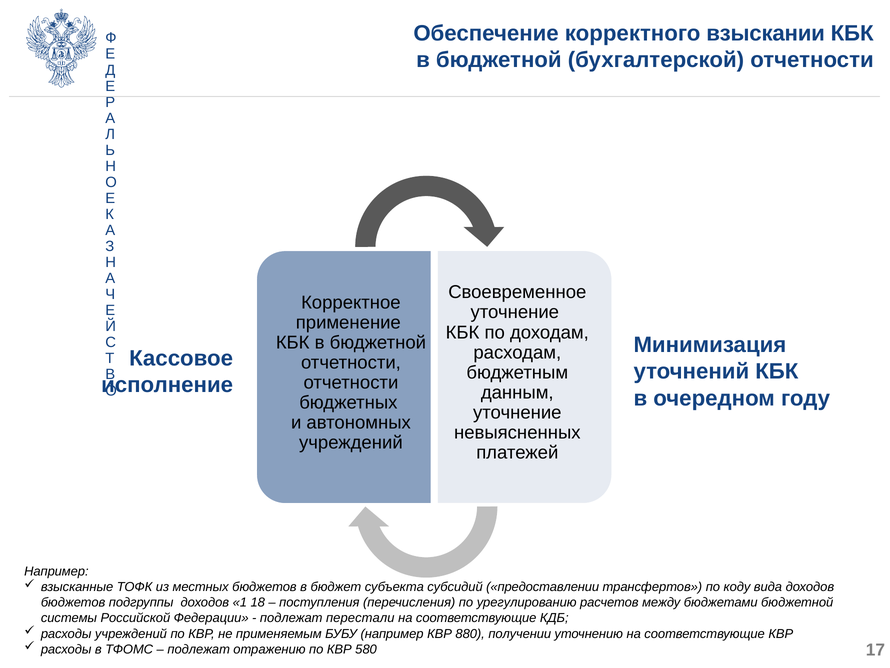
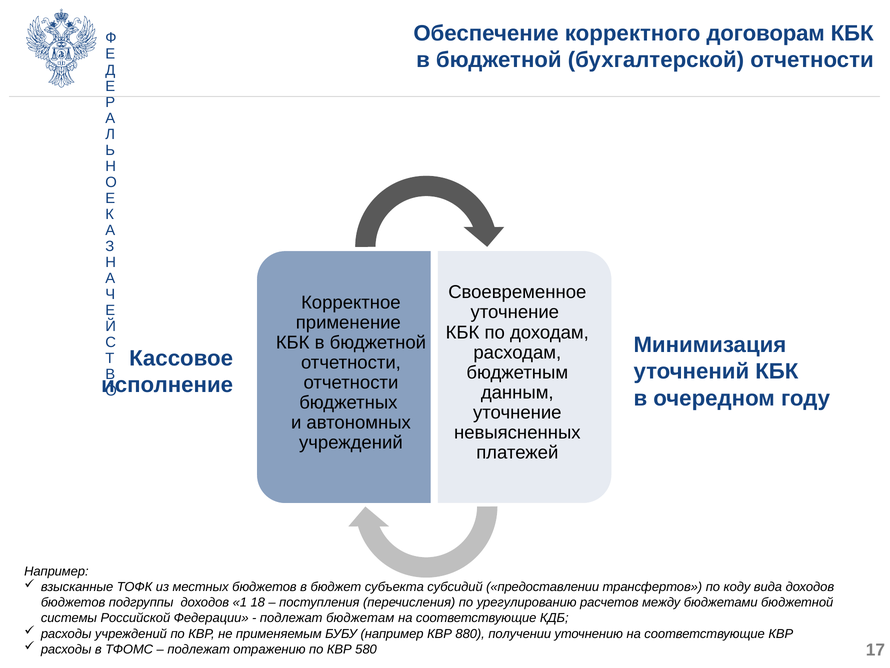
взыскании: взыскании -> договорам
перестали: перестали -> бюджетам
